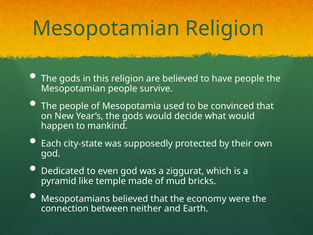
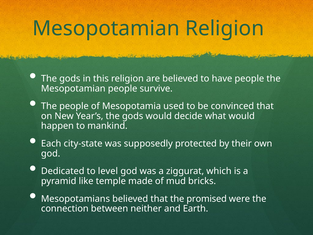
even: even -> level
economy: economy -> promised
